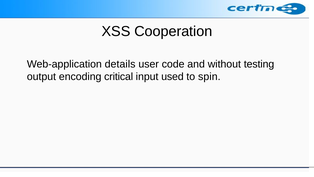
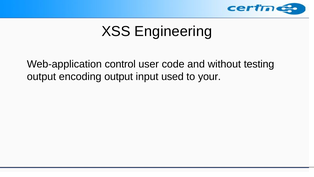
Cooperation: Cooperation -> Engineering
details: details -> control
encoding critical: critical -> output
spin: spin -> your
